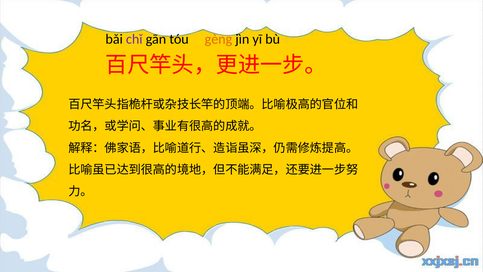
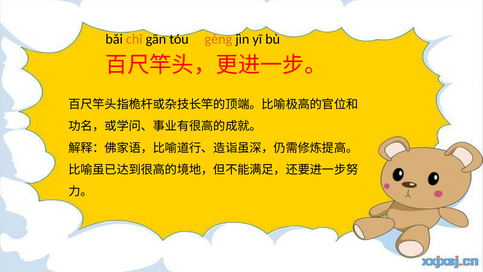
chǐ colour: purple -> orange
